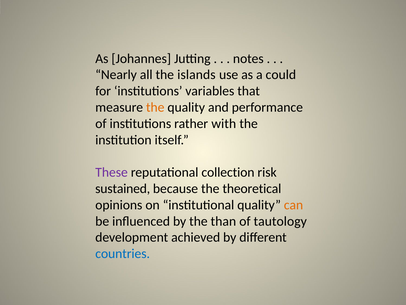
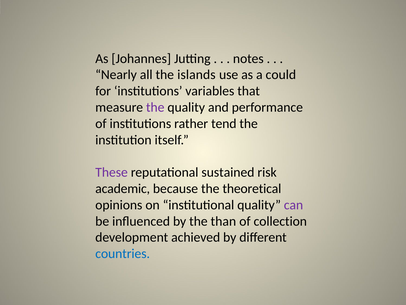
the at (155, 107) colour: orange -> purple
with: with -> tend
collection: collection -> sustained
sustained: sustained -> academic
can colour: orange -> purple
tautology: tautology -> collection
